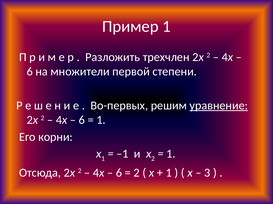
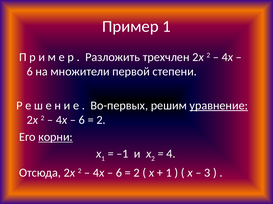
1 at (101, 120): 1 -> 2
корни underline: none -> present
1 at (171, 154): 1 -> 4
